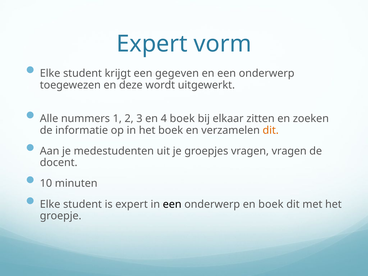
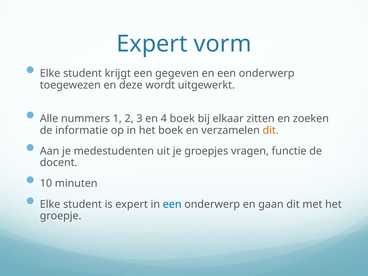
vragen vragen: vragen -> functie
een at (172, 204) colour: black -> blue
en boek: boek -> gaan
